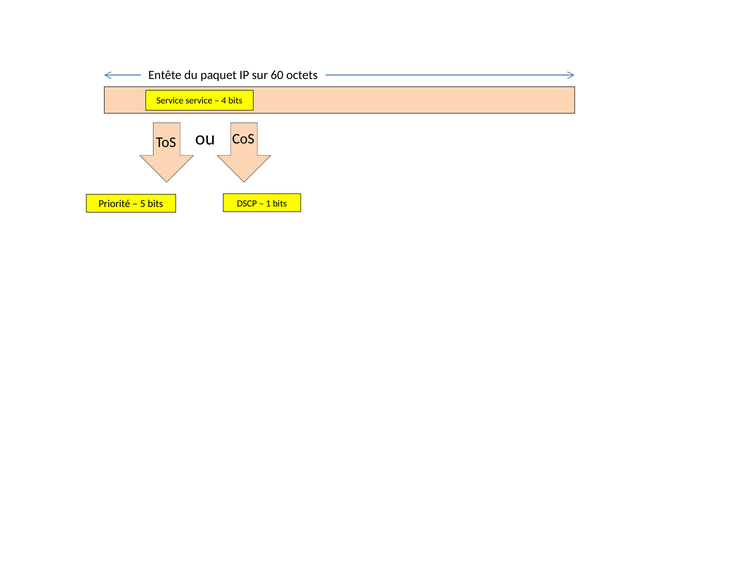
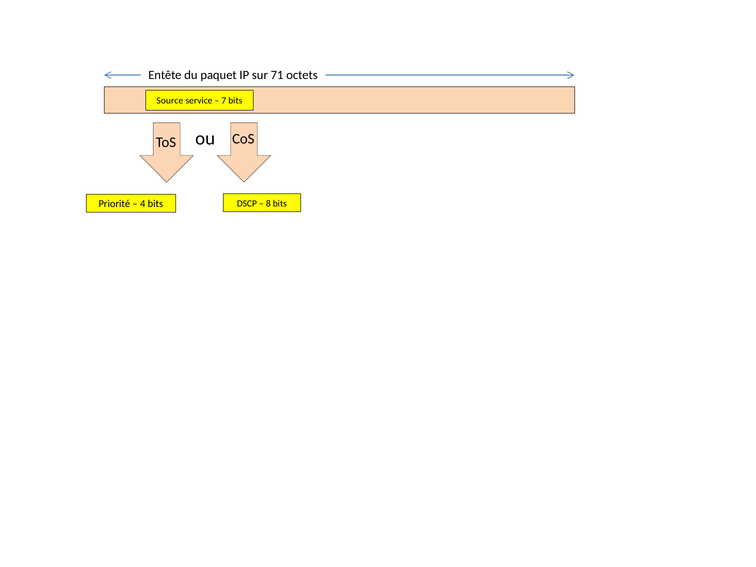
60: 60 -> 71
Service at (170, 101): Service -> Source
4: 4 -> 7
5: 5 -> 4
1: 1 -> 8
